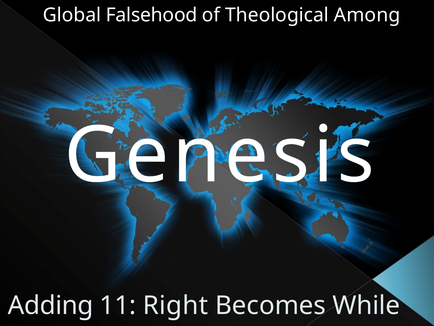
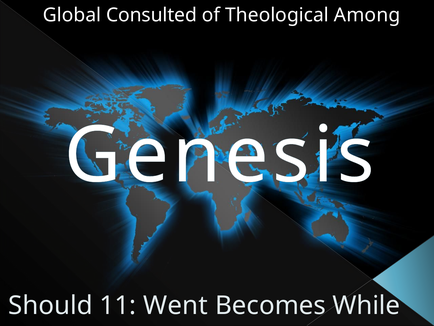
Falsehood: Falsehood -> Consulted
Adding: Adding -> Should
Right: Right -> Went
